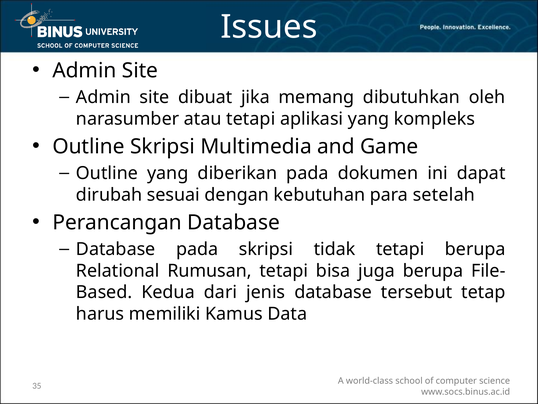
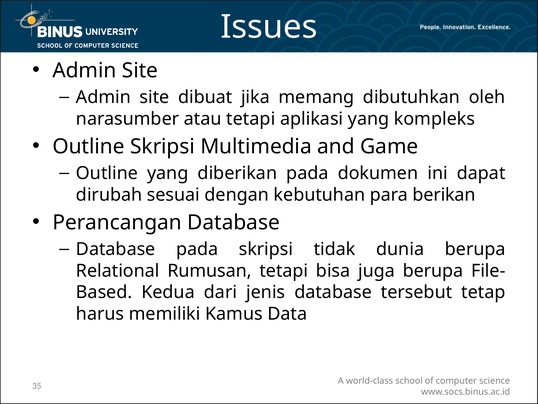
setelah: setelah -> berikan
tidak tetapi: tetapi -> dunia
